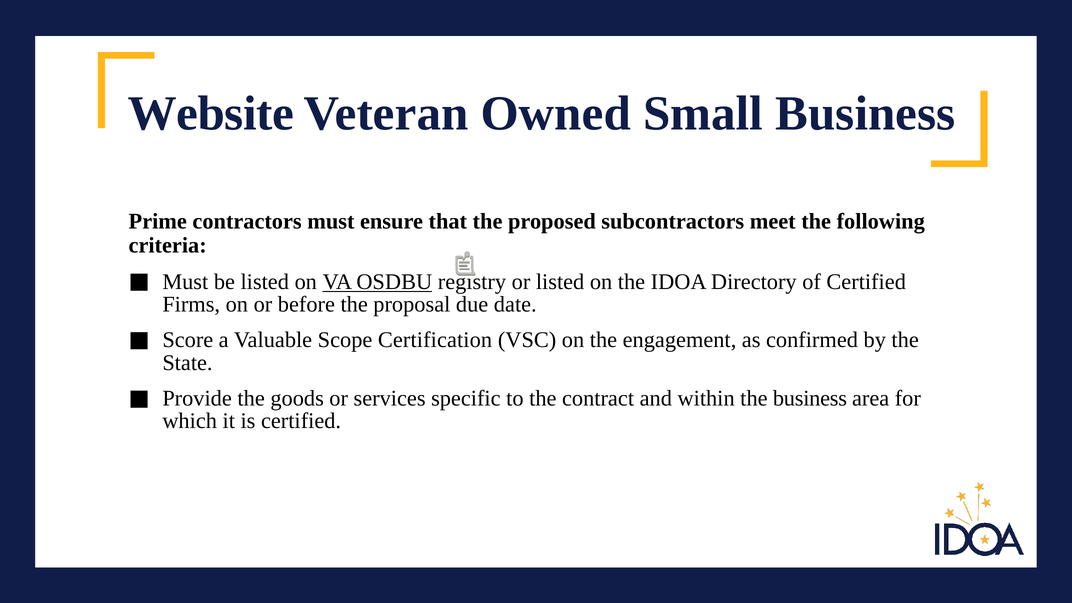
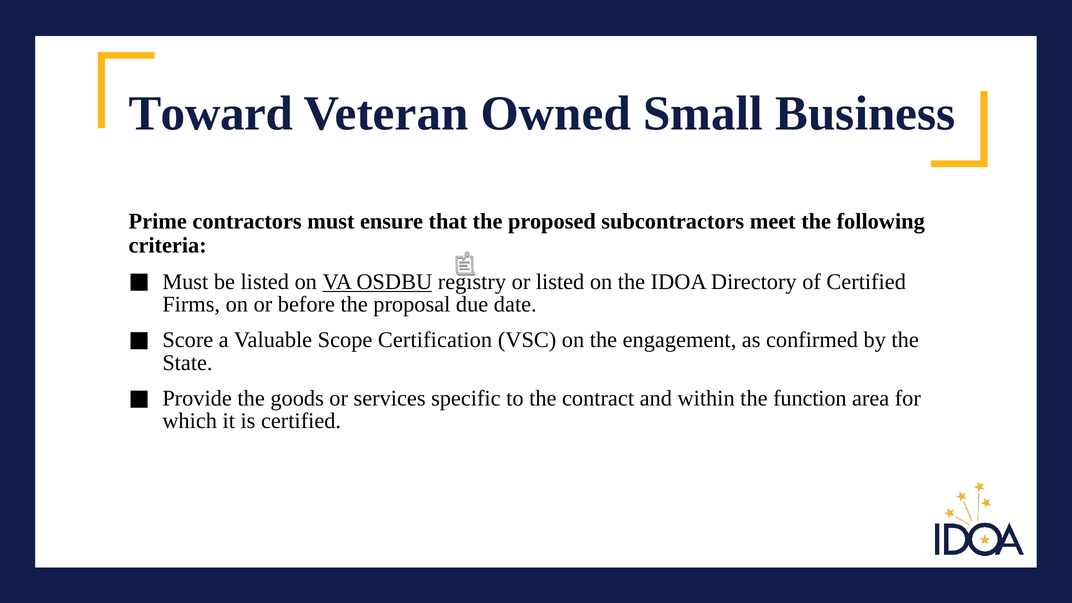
Website: Website -> Toward
the business: business -> function
